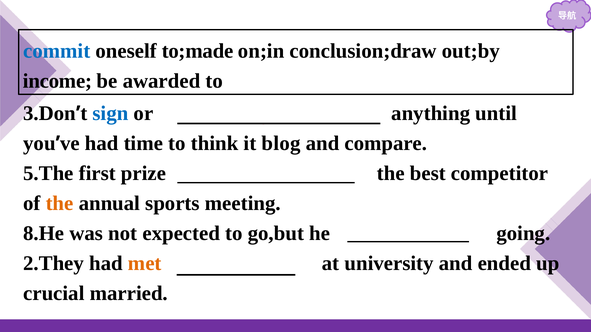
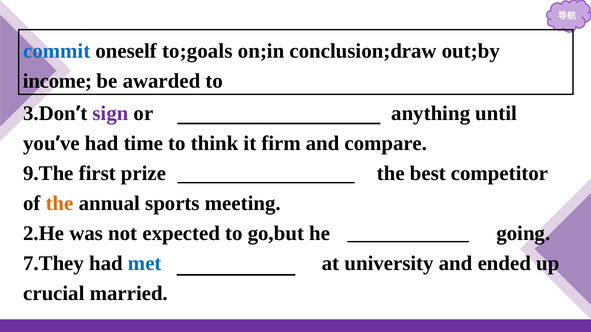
to;made: to;made -> to;goals
sign colour: blue -> purple
blog: blog -> firm
5.The: 5.The -> 9.The
8.He: 8.He -> 2.He
2.They: 2.They -> 7.They
met colour: orange -> blue
